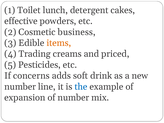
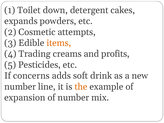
lunch: lunch -> down
effective: effective -> expands
business: business -> attempts
priced: priced -> profits
the colour: blue -> orange
